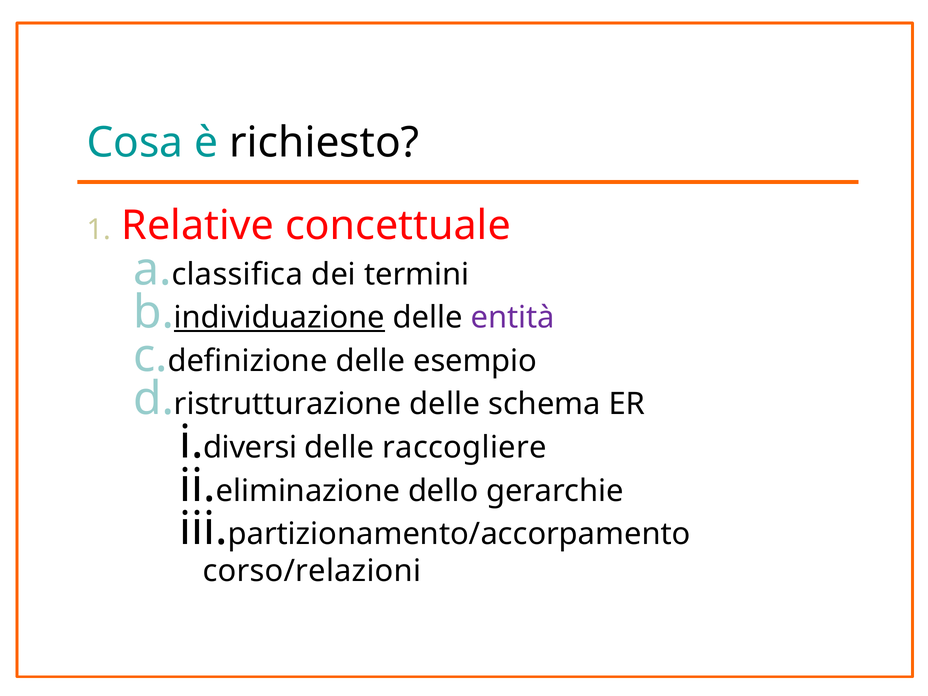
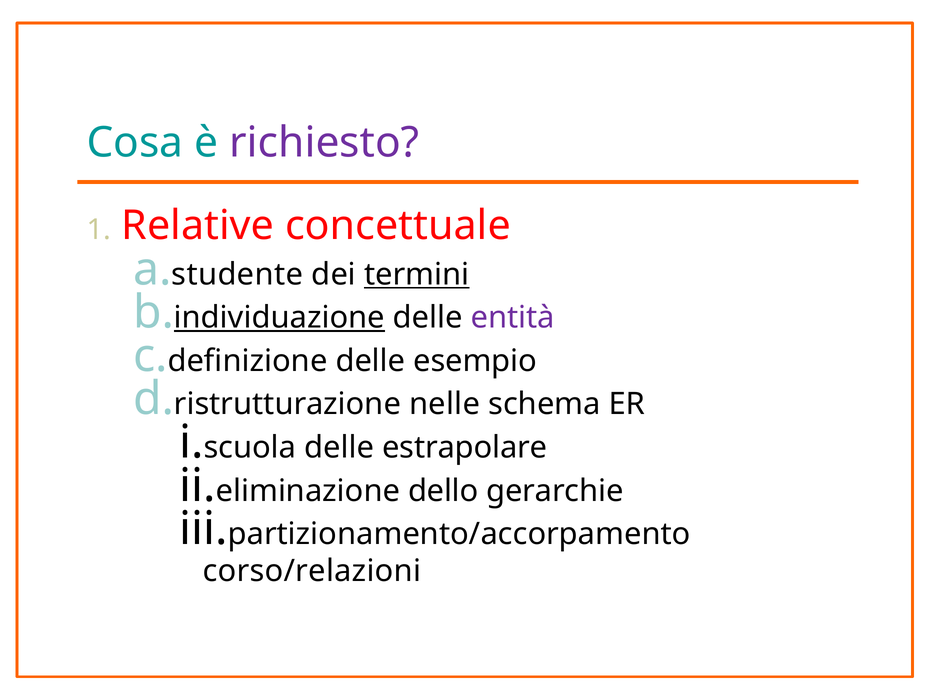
richiesto colour: black -> purple
classifica: classifica -> studente
termini underline: none -> present
ristrutturazione delle: delle -> nelle
diversi: diversi -> scuola
raccogliere: raccogliere -> estrapolare
